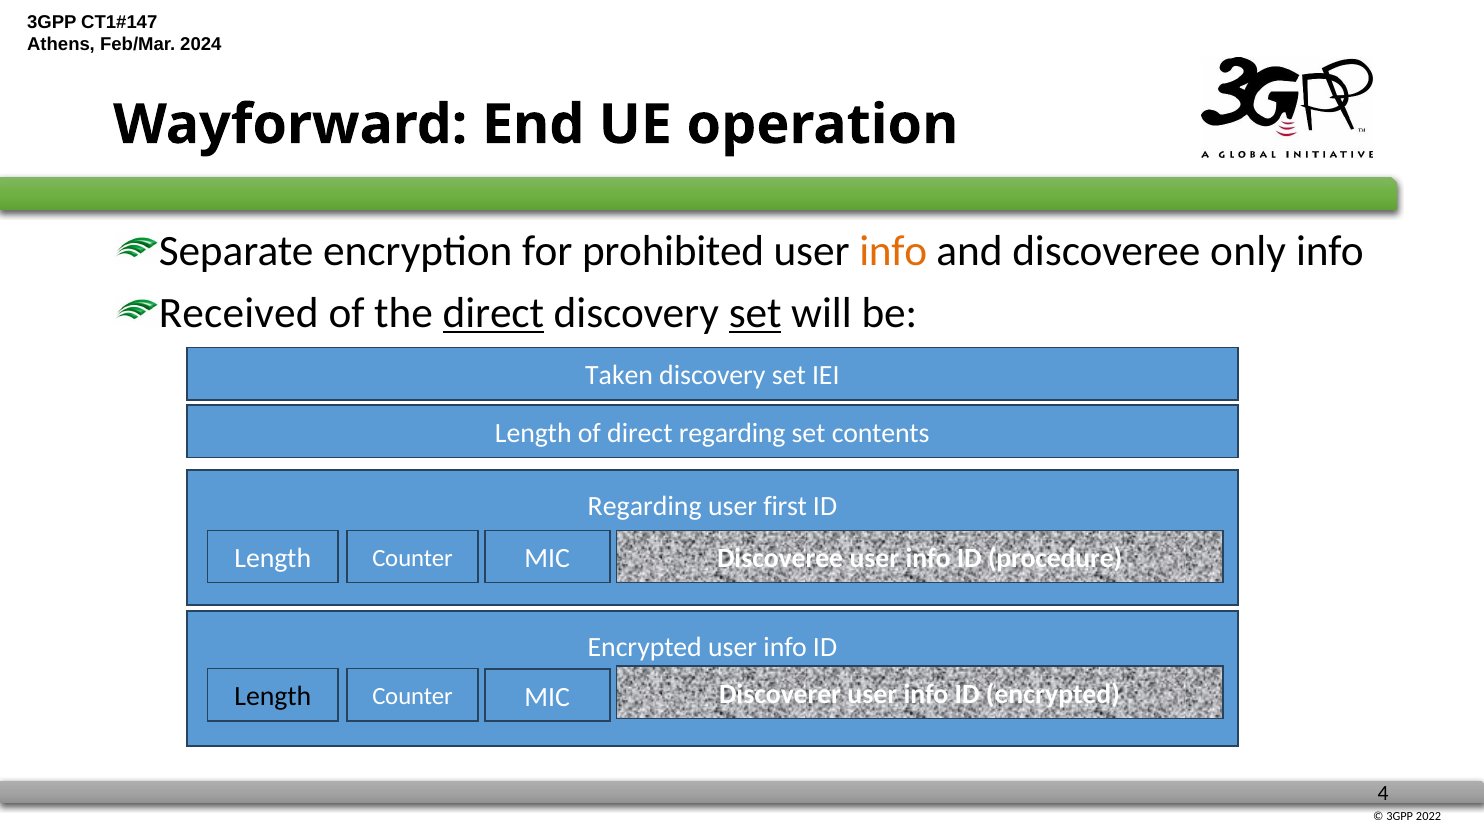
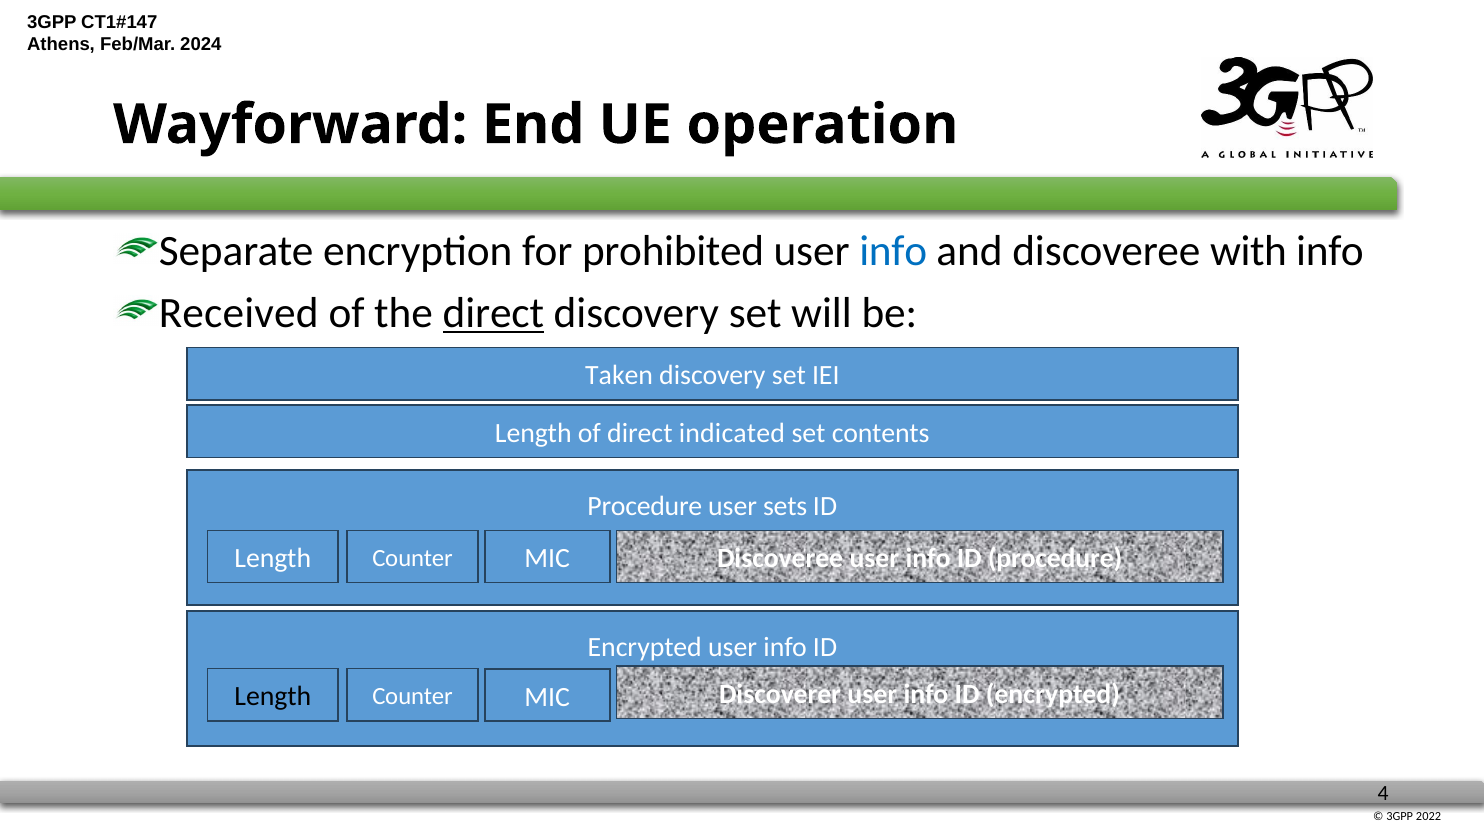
info at (893, 251) colour: orange -> blue
only: only -> with
set at (755, 313) underline: present -> none
direct regarding: regarding -> indicated
Regarding at (645, 506): Regarding -> Procedure
first: first -> sets
